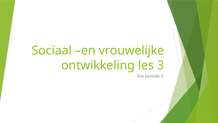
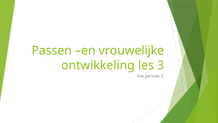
Sociaal: Sociaal -> Passen
